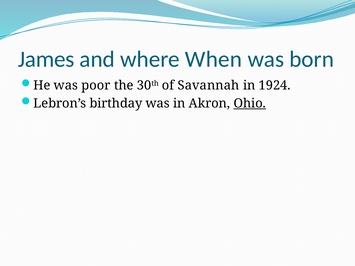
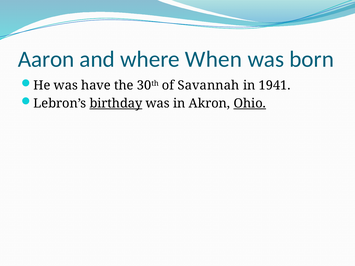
James: James -> Aaron
poor: poor -> have
1924: 1924 -> 1941
birthday underline: none -> present
